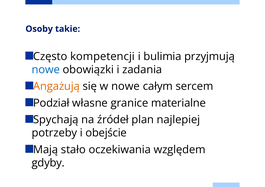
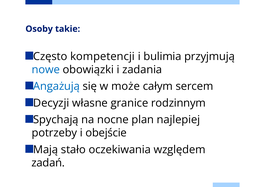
Angażują colour: orange -> blue
w nowe: nowe -> może
Podział: Podział -> Decyzji
materialne: materialne -> rodzinnym
źródeł: źródeł -> nocne
gdyby: gdyby -> zadań
